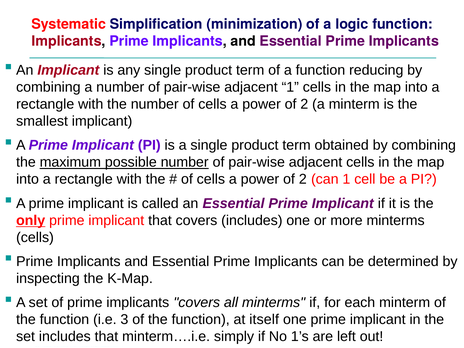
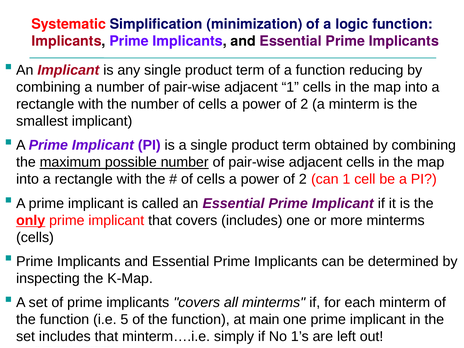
3: 3 -> 5
itself: itself -> main
